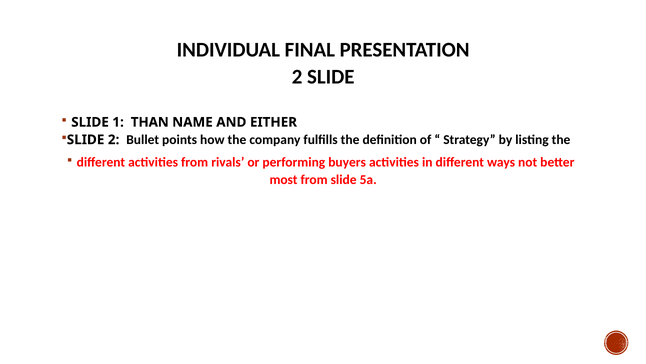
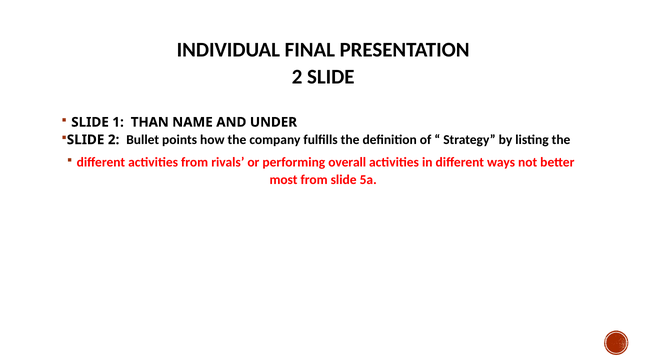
EITHER: EITHER -> UNDER
buyers: buyers -> overall
